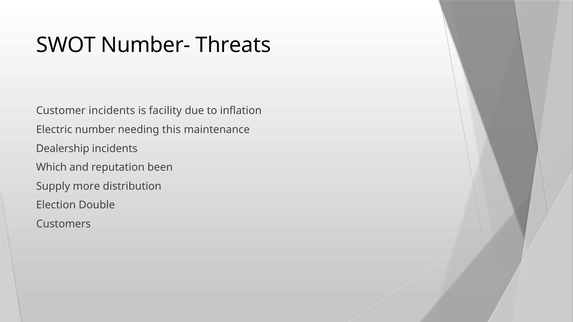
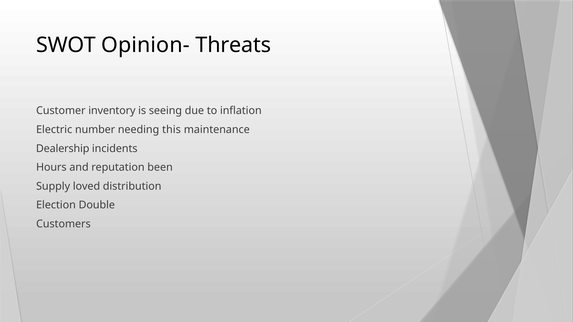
Number-: Number- -> Opinion-
Customer incidents: incidents -> inventory
facility: facility -> seeing
Which: Which -> Hours
more: more -> loved
